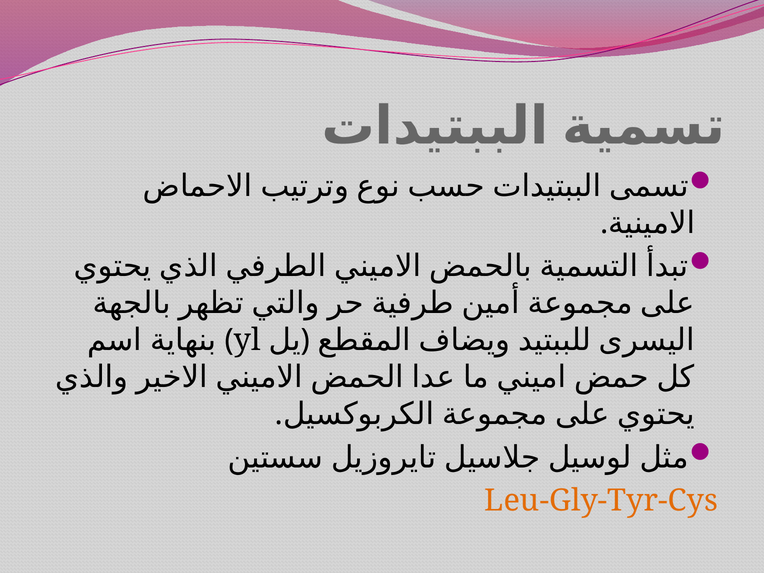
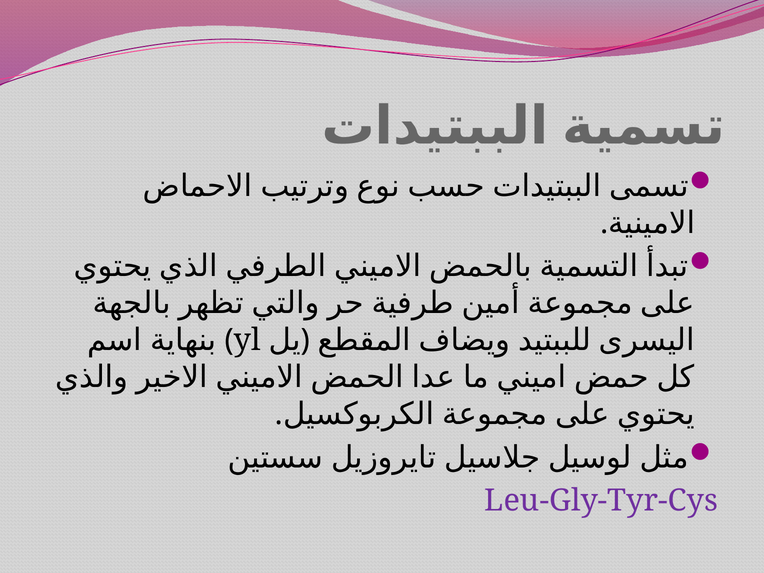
Leu-Gly-Tyr-Cys colour: orange -> purple
